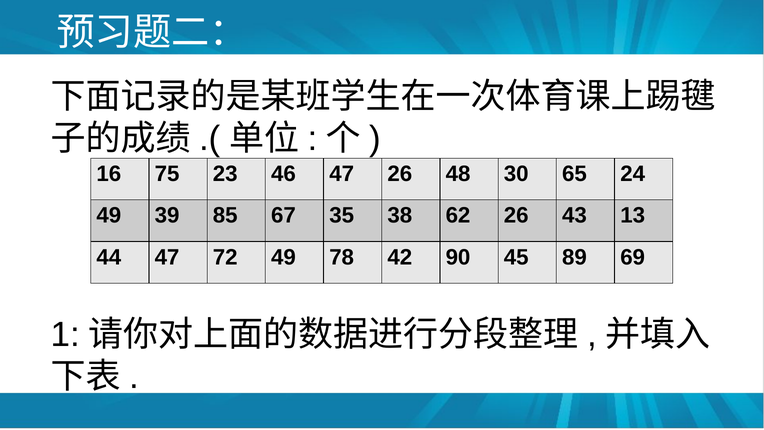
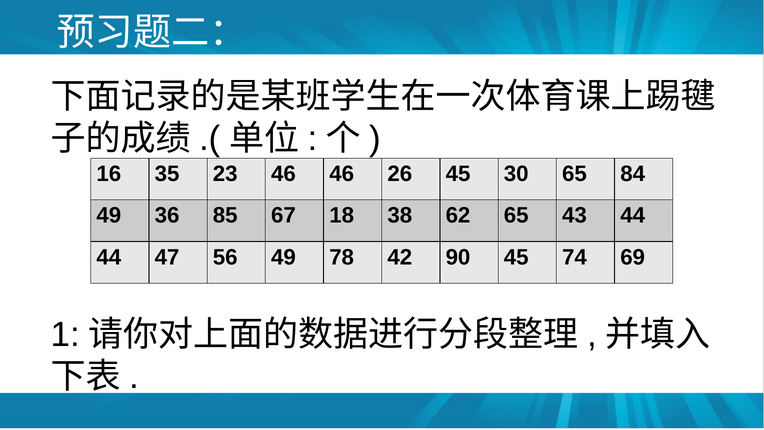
75: 75 -> 35
46 47: 47 -> 46
26 48: 48 -> 45
24: 24 -> 84
39: 39 -> 36
35: 35 -> 18
62 26: 26 -> 65
43 13: 13 -> 44
72: 72 -> 56
89: 89 -> 74
